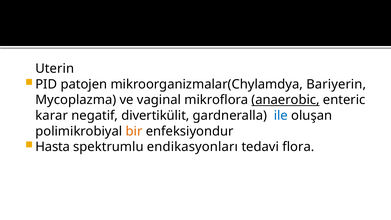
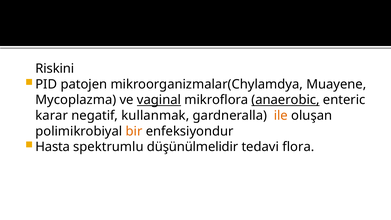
Uterin: Uterin -> Riskini
Bariyerin: Bariyerin -> Muayene
vaginal underline: none -> present
divertikülit: divertikülit -> kullanmak
ile colour: blue -> orange
endikasyonları: endikasyonları -> düşünülmelidir
